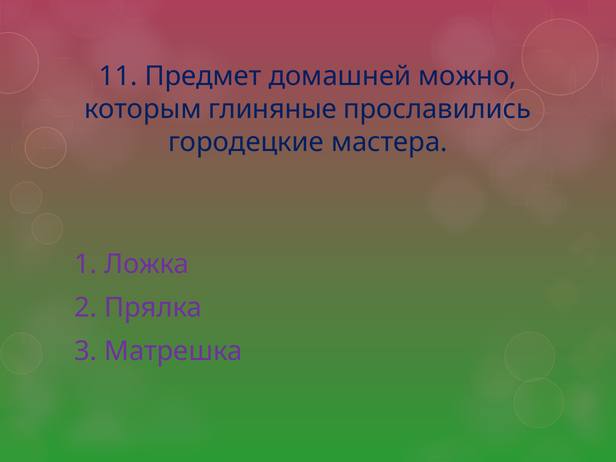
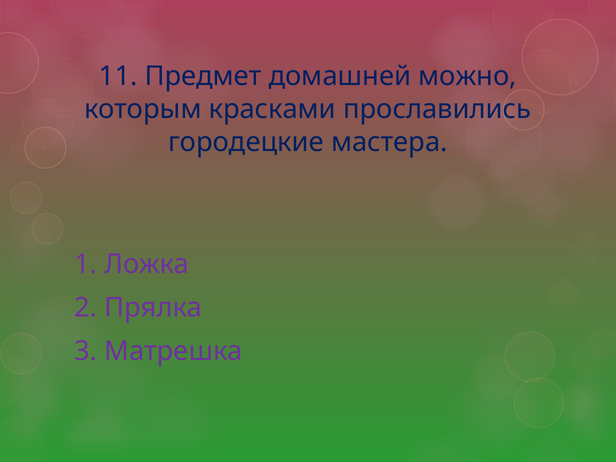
глиняные: глиняные -> красками
